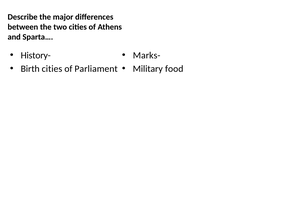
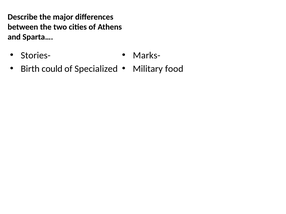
History-: History- -> Stories-
Birth cities: cities -> could
Parliament: Parliament -> Specialized
